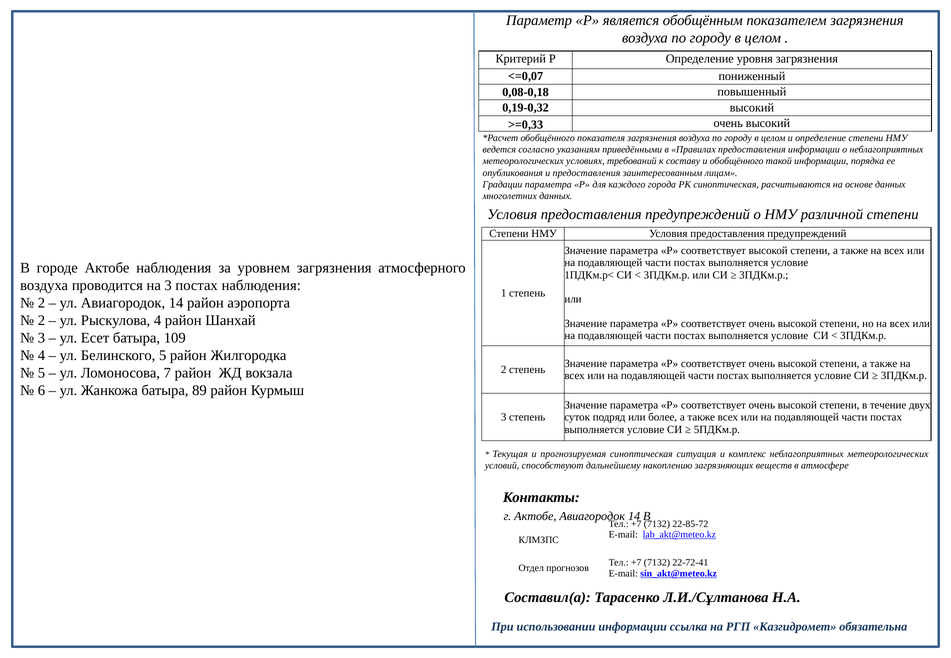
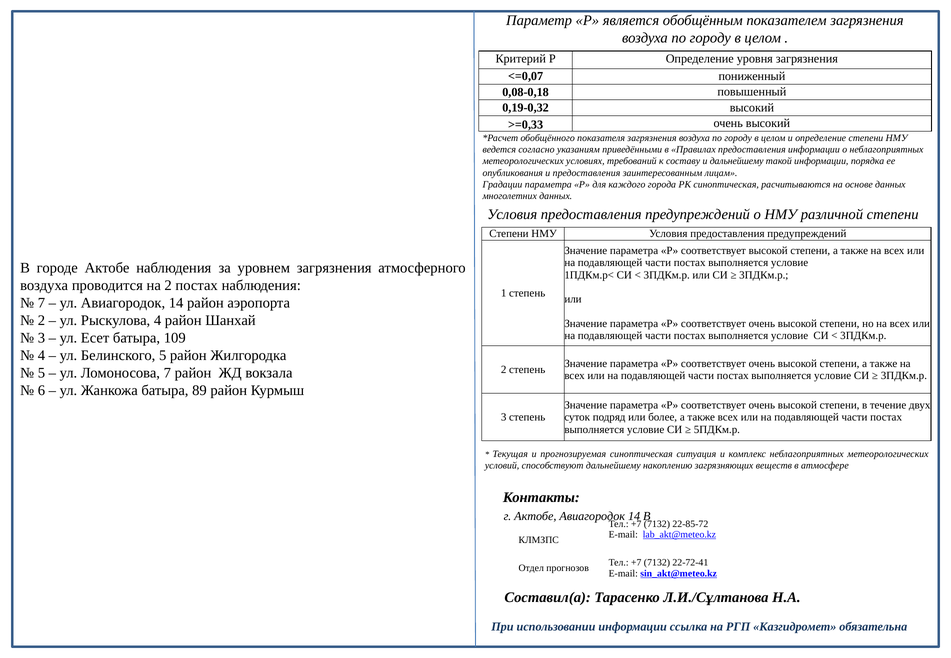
и обобщённого: обобщённого -> дальнейшему
на 3: 3 -> 2
2 at (41, 303): 2 -> 7
